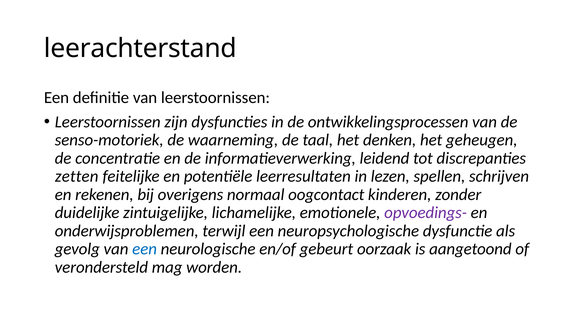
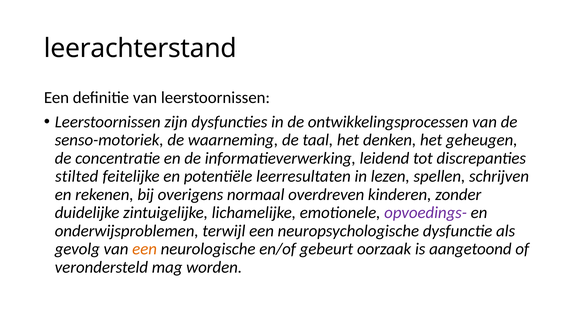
zetten: zetten -> stilted
oogcontact: oogcontact -> overdreven
een at (145, 249) colour: blue -> orange
